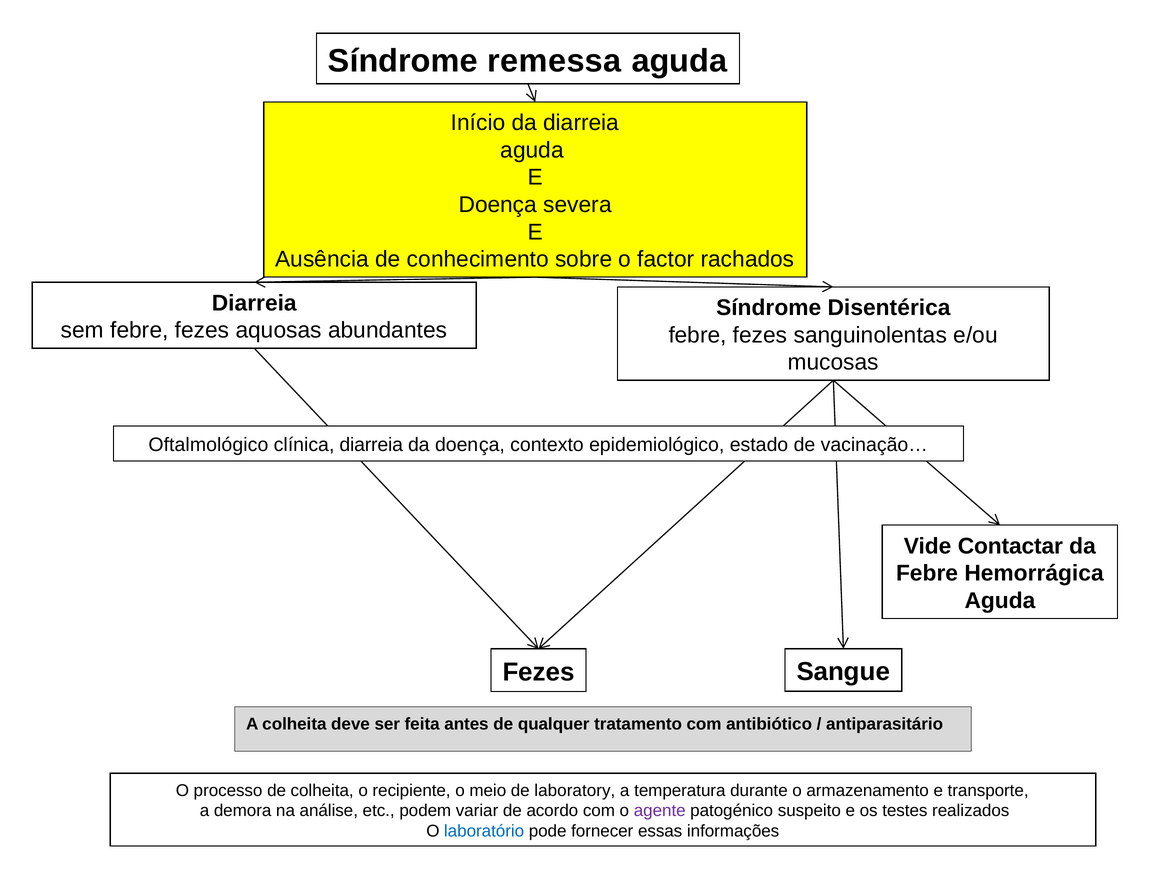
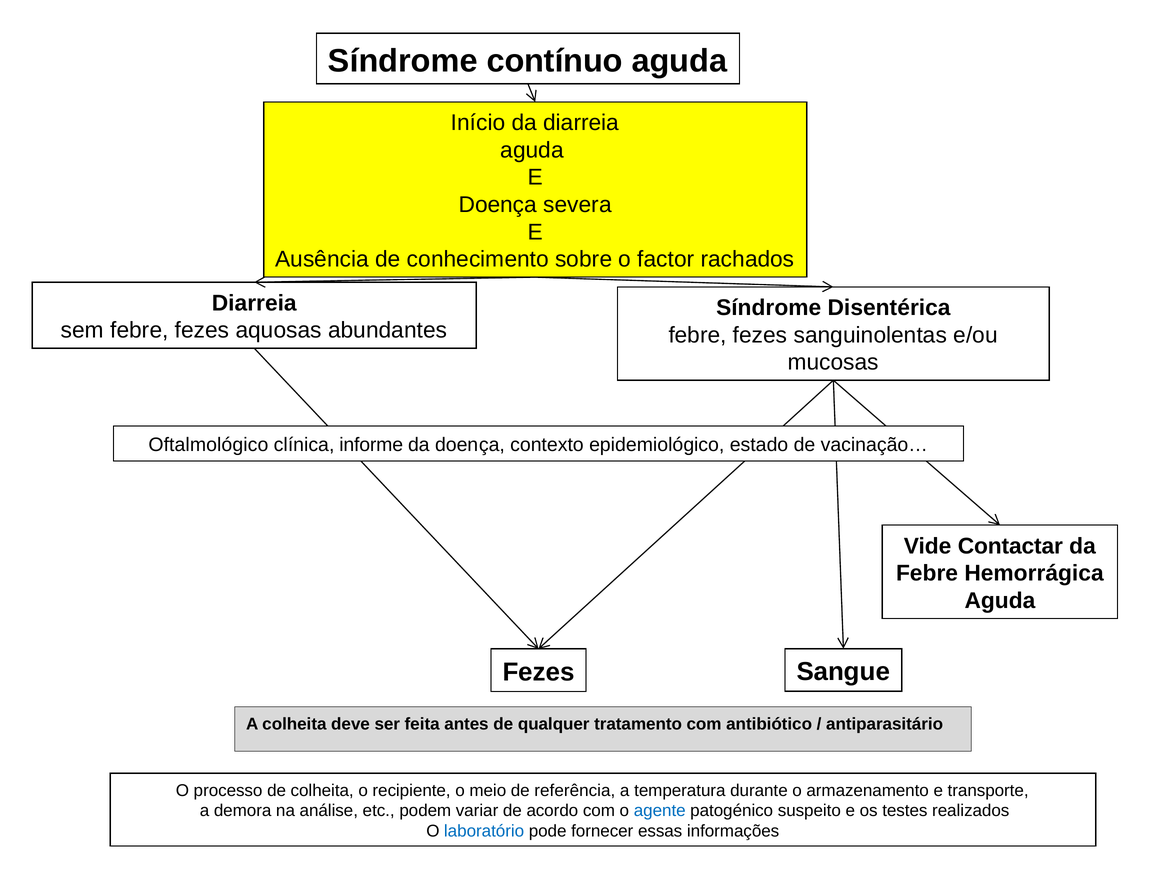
remessa: remessa -> contínuo
clínica diarreia: diarreia -> informe
laboratory: laboratory -> referência
agente colour: purple -> blue
